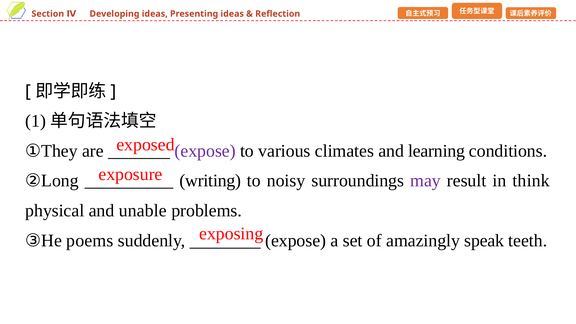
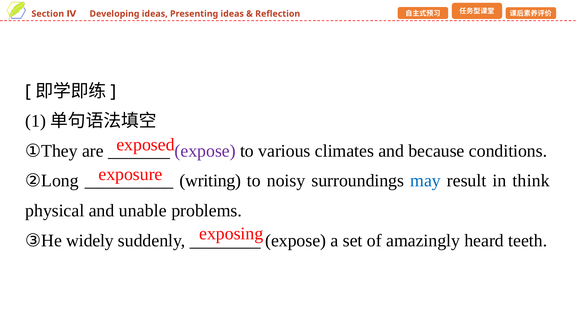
learning: learning -> because
may colour: purple -> blue
poems: poems -> widely
speak: speak -> heard
